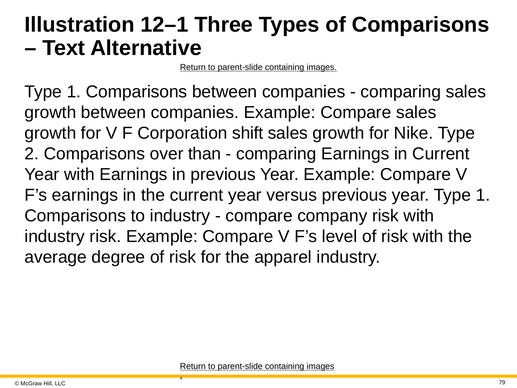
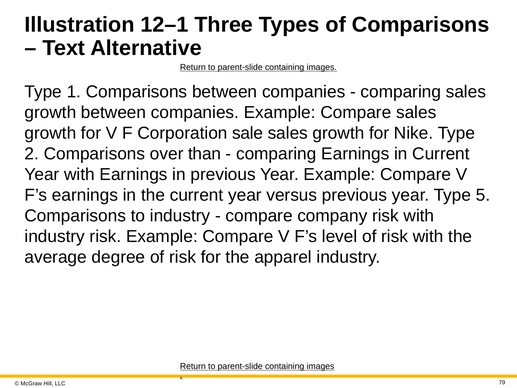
shift: shift -> sale
year Type 1: 1 -> 5
